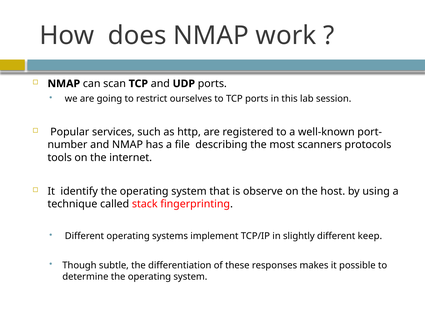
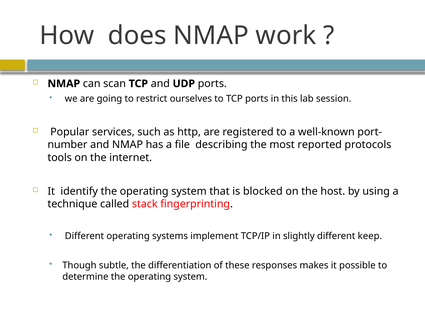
scanners: scanners -> reported
observe: observe -> blocked
